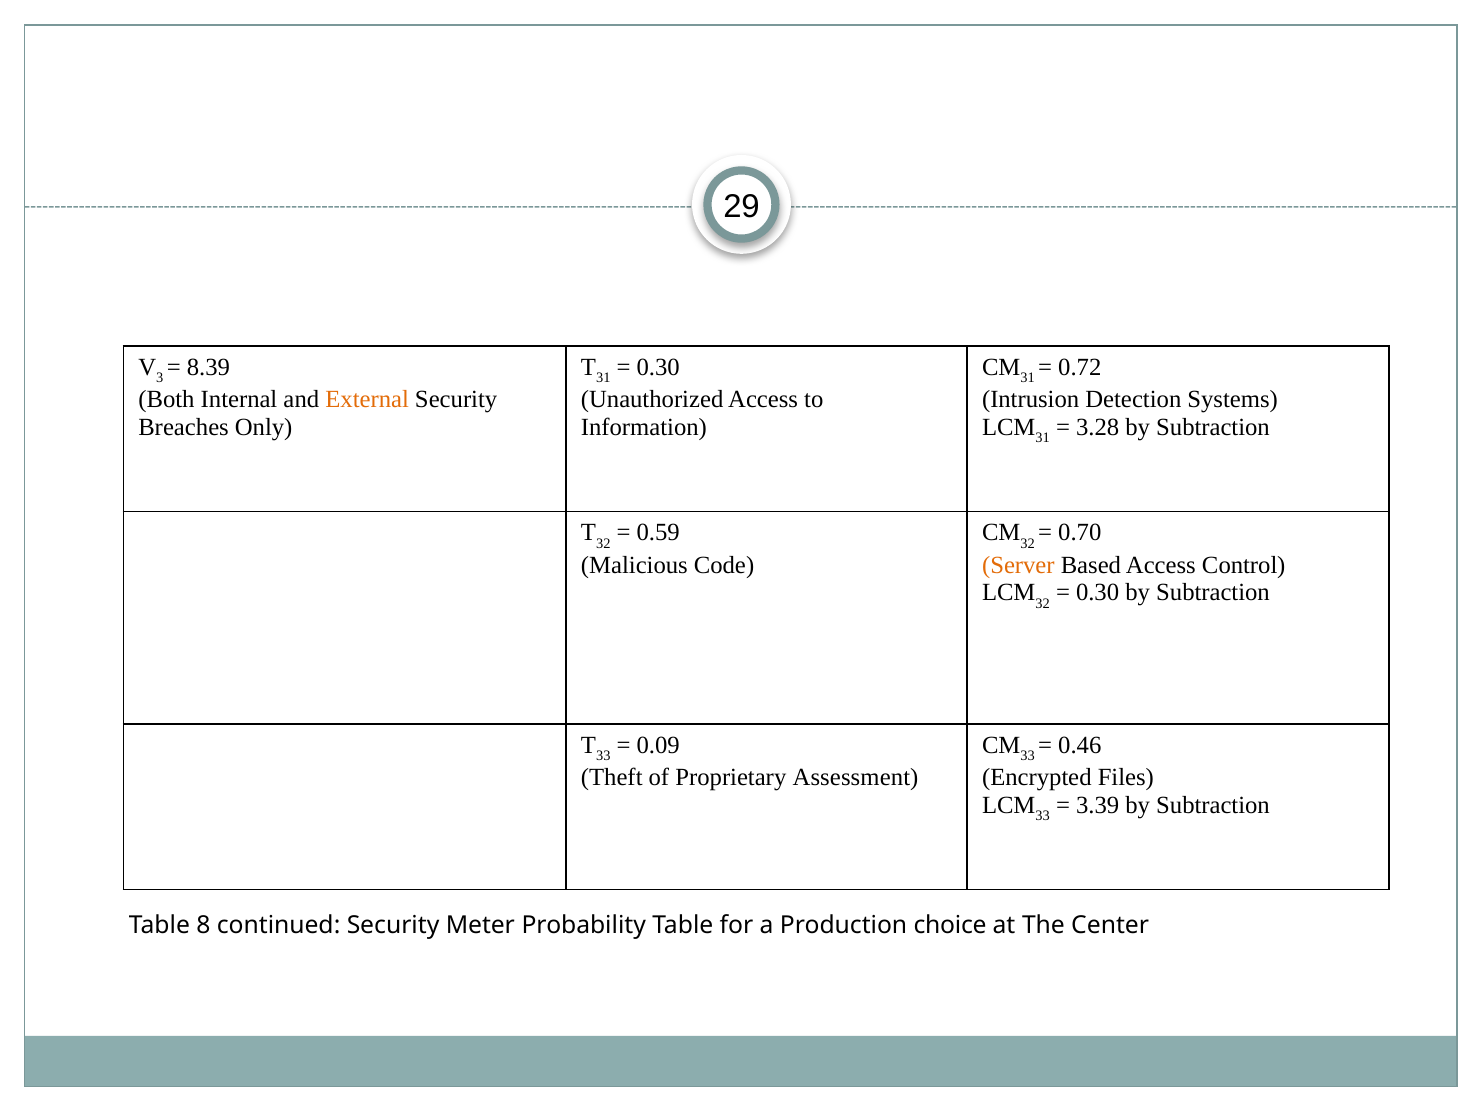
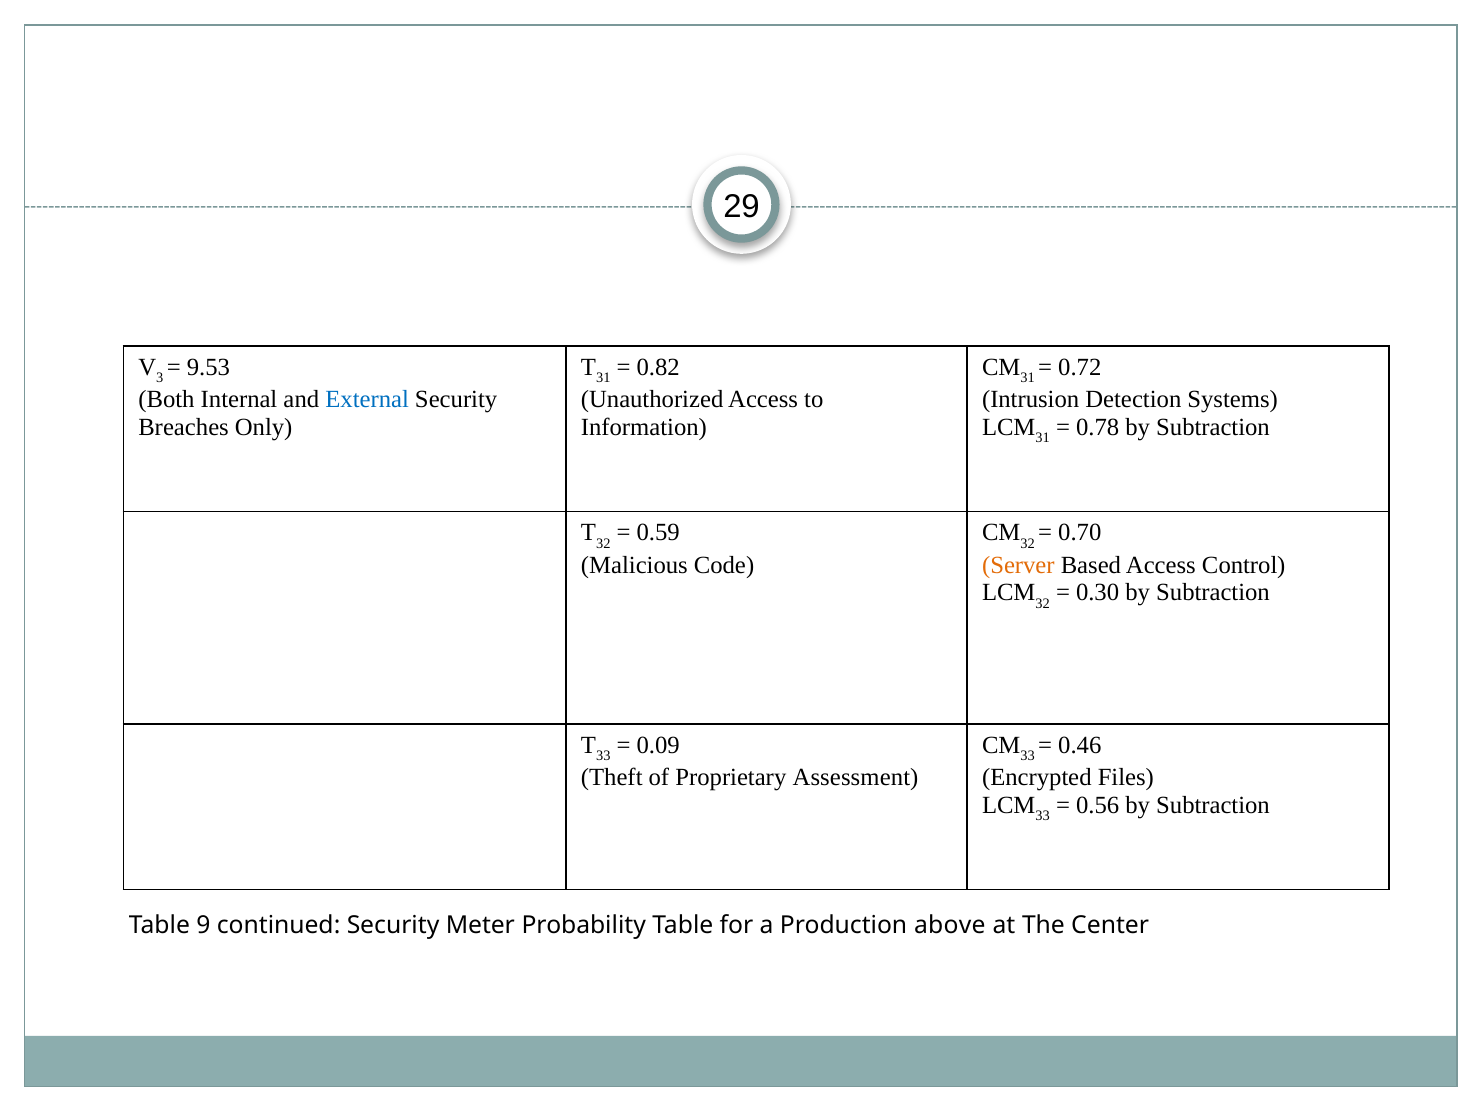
8.39: 8.39 -> 9.53
0.30 at (658, 367): 0.30 -> 0.82
External colour: orange -> blue
3.28: 3.28 -> 0.78
3.39: 3.39 -> 0.56
8: 8 -> 9
choice: choice -> above
